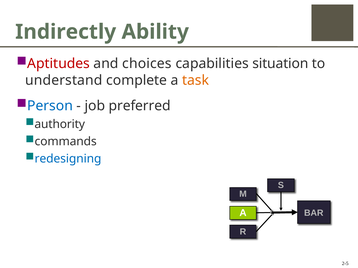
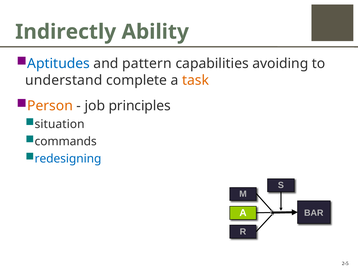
Aptitudes colour: red -> blue
choices: choices -> pattern
situation: situation -> avoiding
Person colour: blue -> orange
preferred: preferred -> principles
authority: authority -> situation
